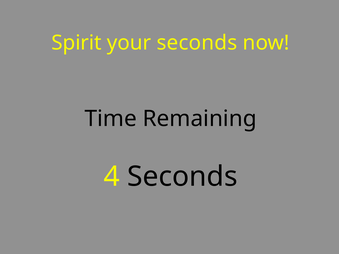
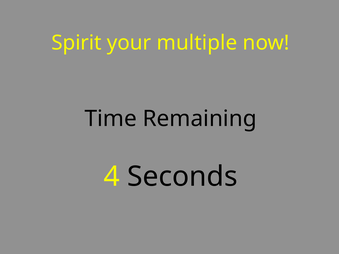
your seconds: seconds -> multiple
